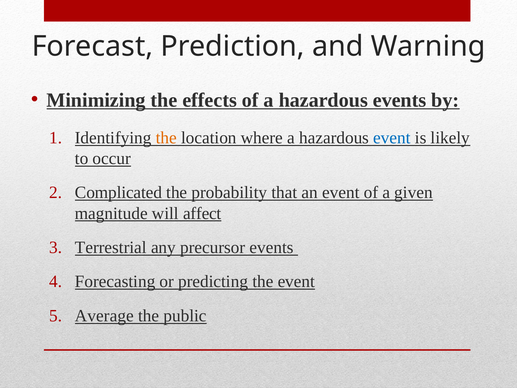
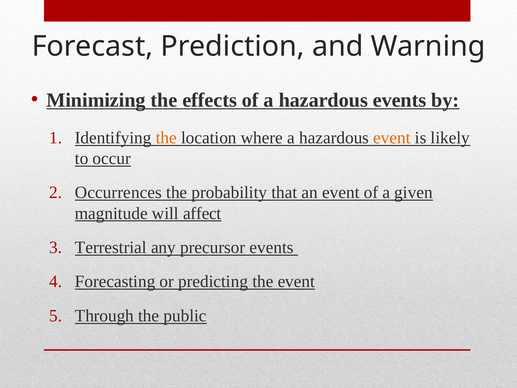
event at (392, 138) colour: blue -> orange
Complicated: Complicated -> Occurrences
Average: Average -> Through
